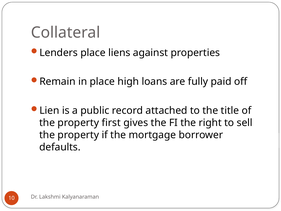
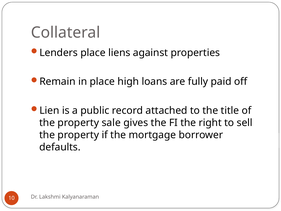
first: first -> sale
